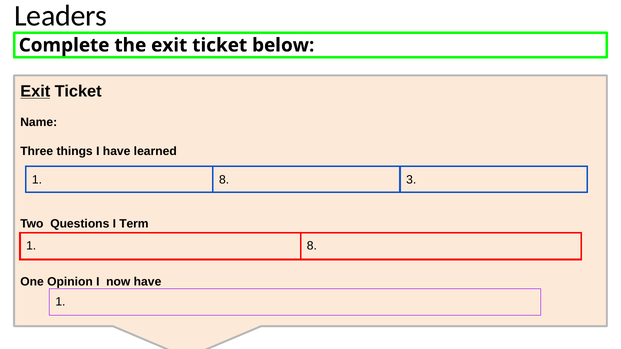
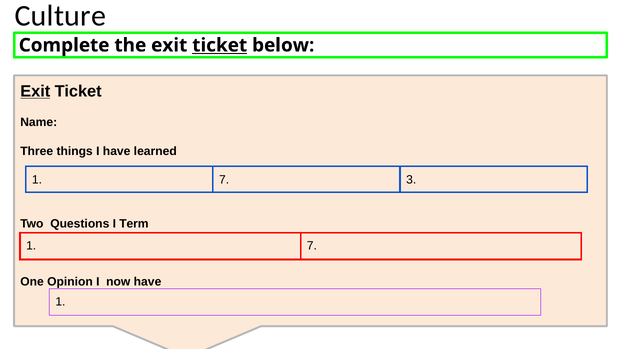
Leaders: Leaders -> Culture
ticket at (220, 45) underline: none -> present
8 at (224, 180): 8 -> 7
8 at (312, 246): 8 -> 7
